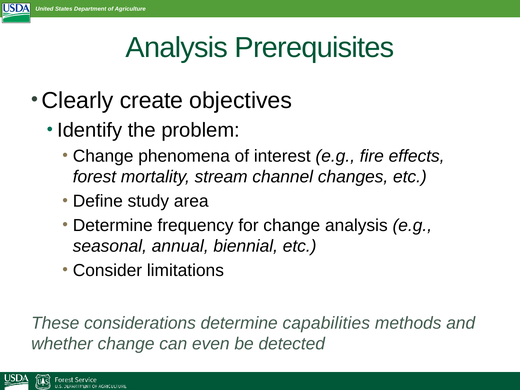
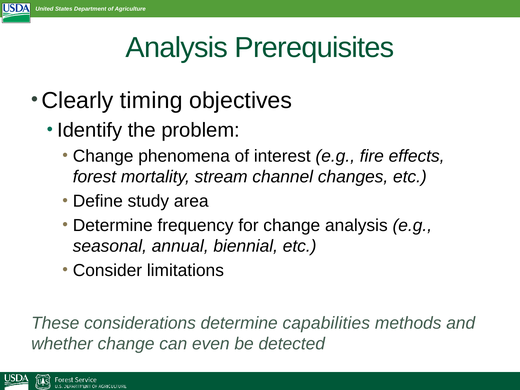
create: create -> timing
